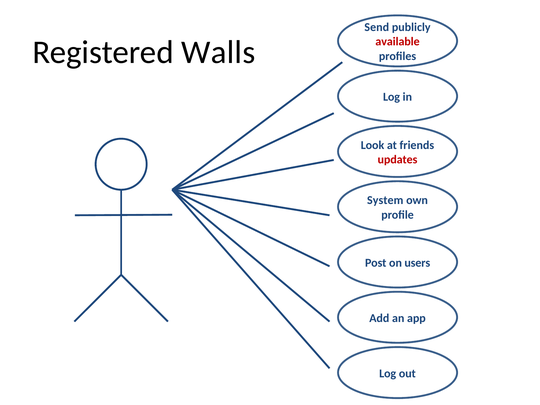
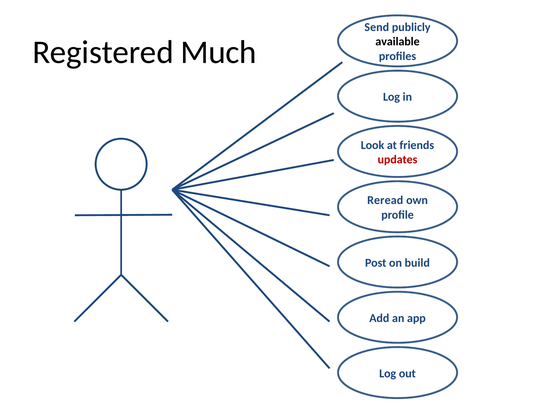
available colour: red -> black
Walls: Walls -> Much
System: System -> Reread
users: users -> build
